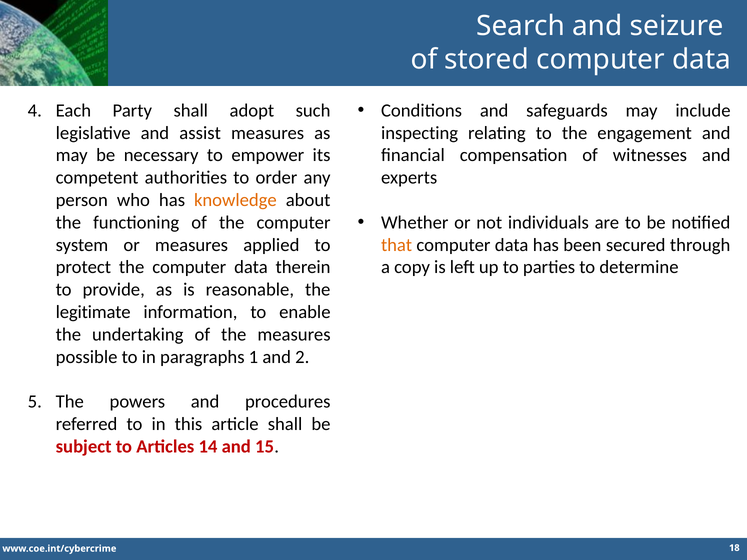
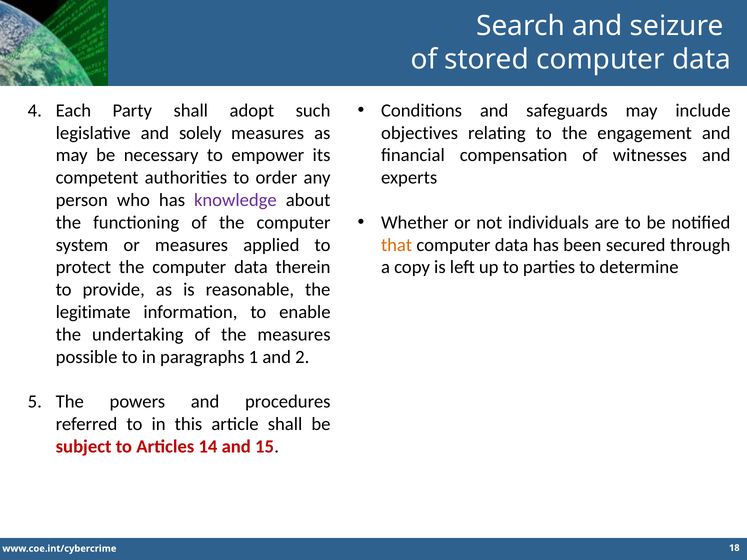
assist: assist -> solely
inspecting: inspecting -> objectives
knowledge colour: orange -> purple
